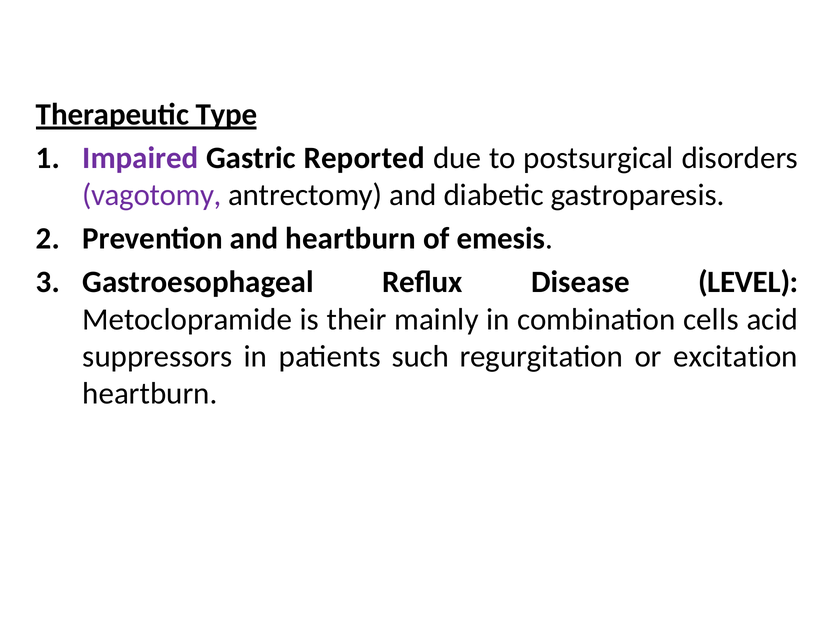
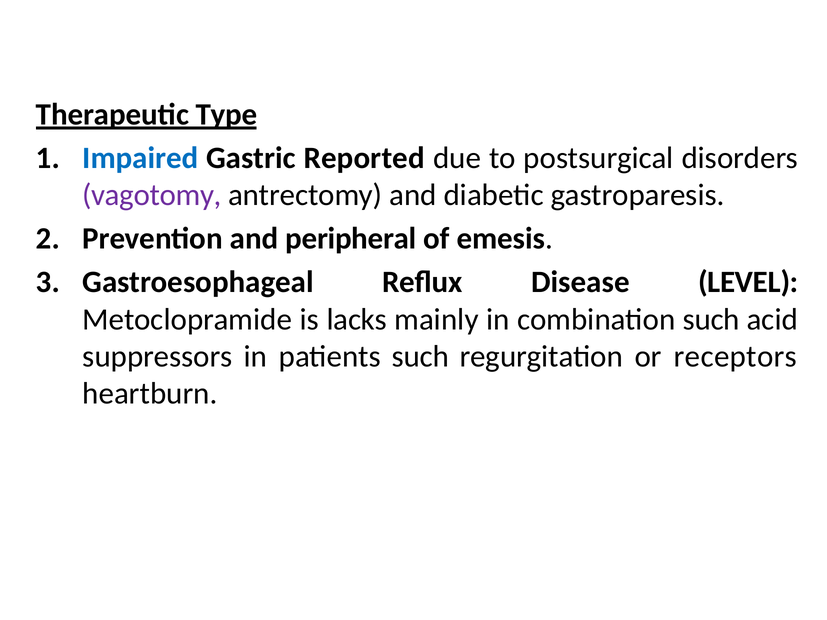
Impaired colour: purple -> blue
and heartburn: heartburn -> peripheral
their: their -> lacks
combination cells: cells -> such
excitation: excitation -> receptors
